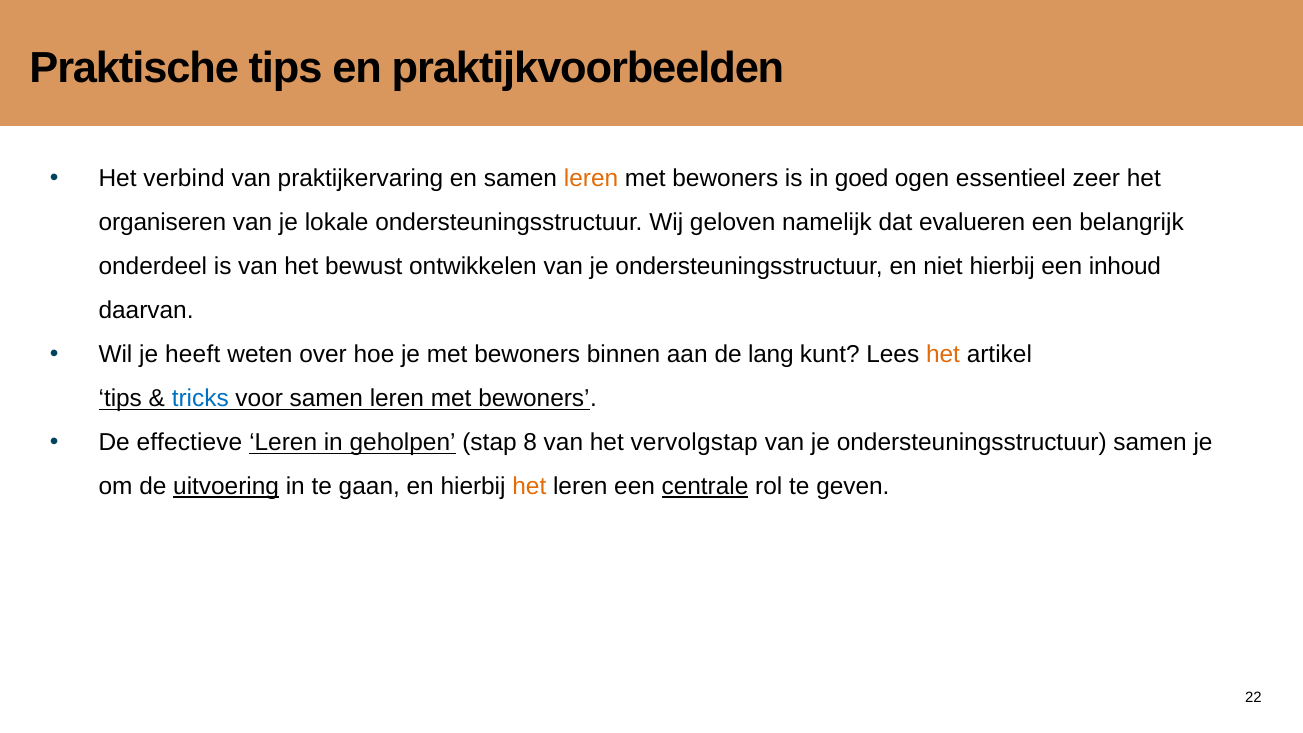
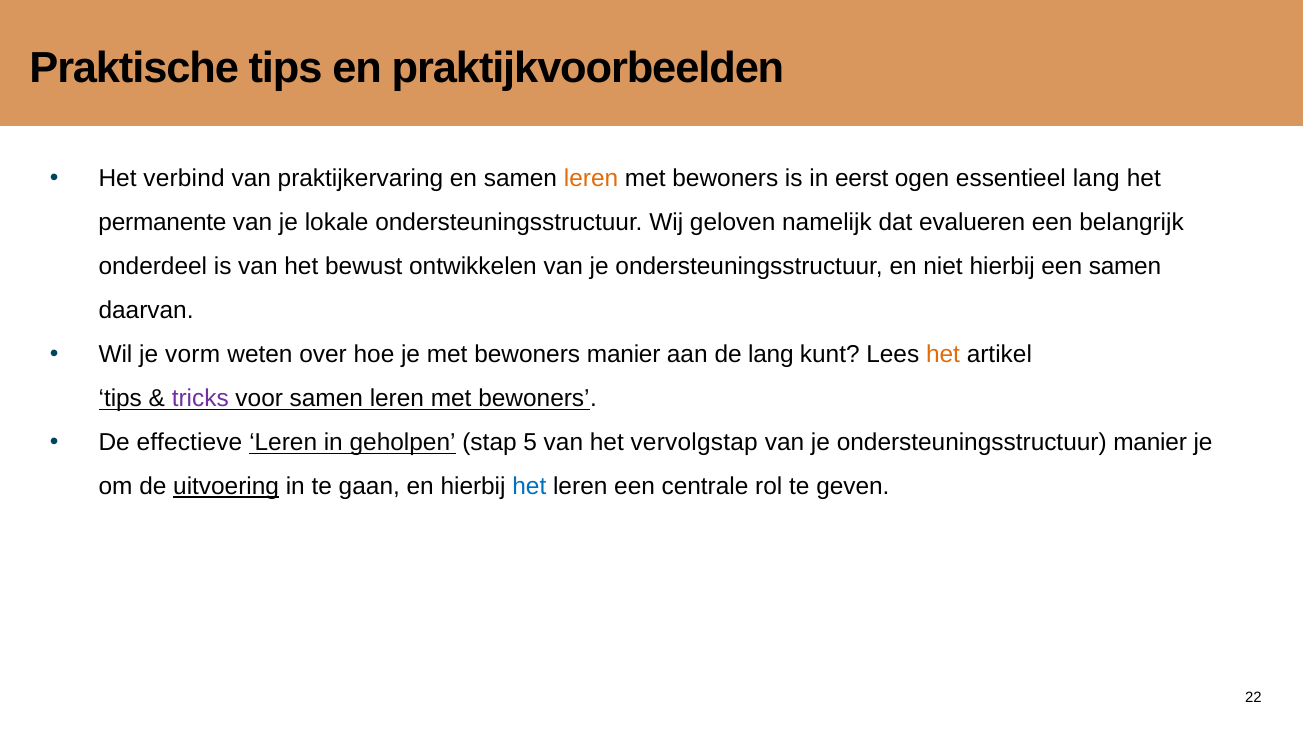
goed: goed -> eerst
essentieel zeer: zeer -> lang
organiseren: organiseren -> permanente
een inhoud: inhoud -> samen
heeft: heeft -> vorm
bewoners binnen: binnen -> manier
tricks colour: blue -> purple
8: 8 -> 5
ondersteuningsstructuur samen: samen -> manier
het at (529, 487) colour: orange -> blue
centrale underline: present -> none
